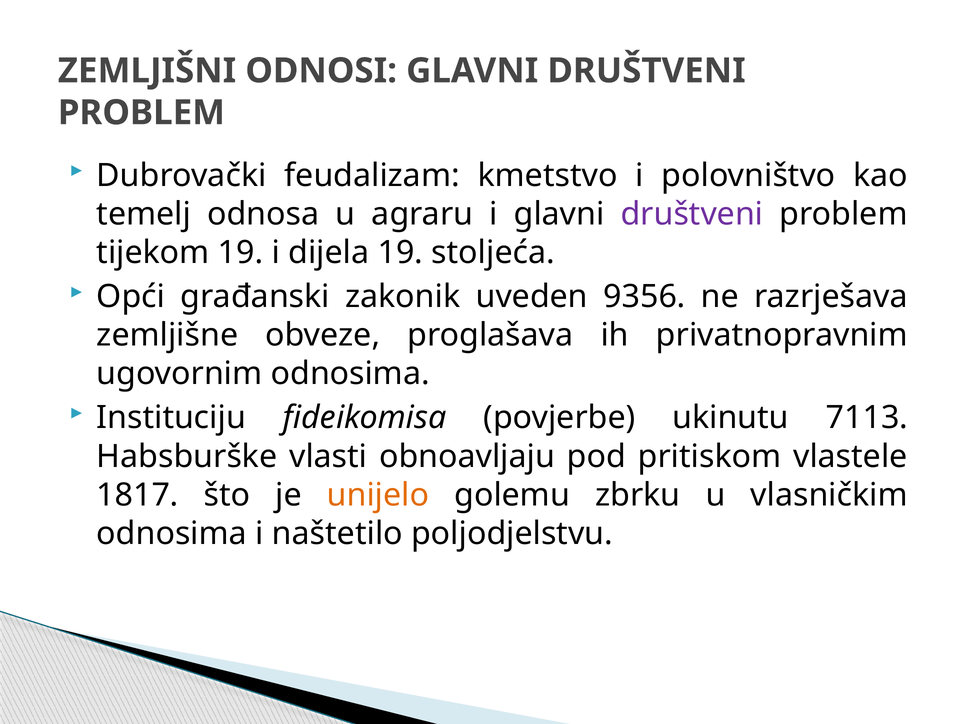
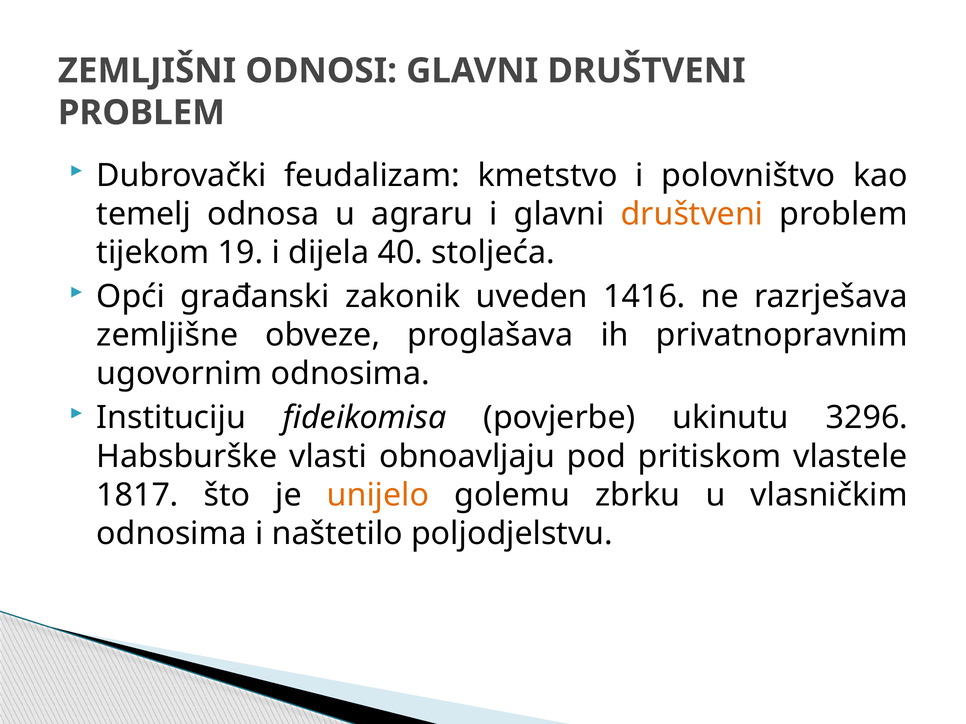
društveni at (692, 214) colour: purple -> orange
dijela 19: 19 -> 40
9356: 9356 -> 1416
7113: 7113 -> 3296
